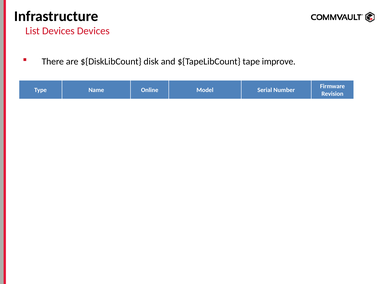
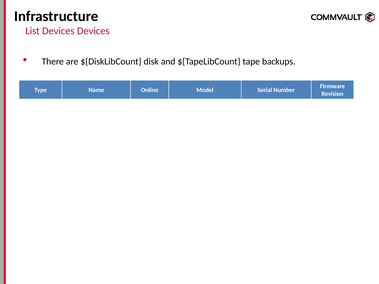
improve: improve -> backups
